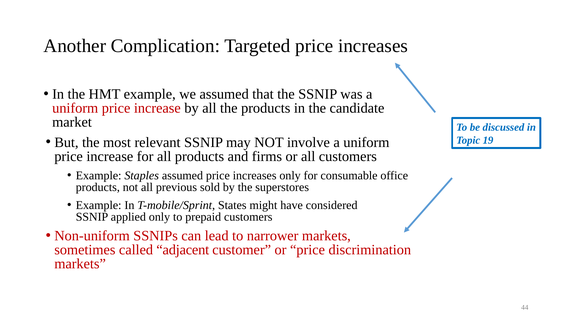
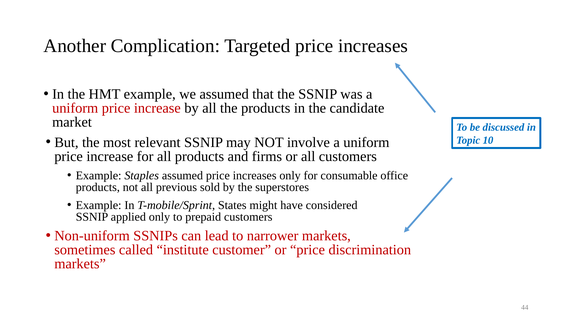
19: 19 -> 10
adjacent: adjacent -> institute
